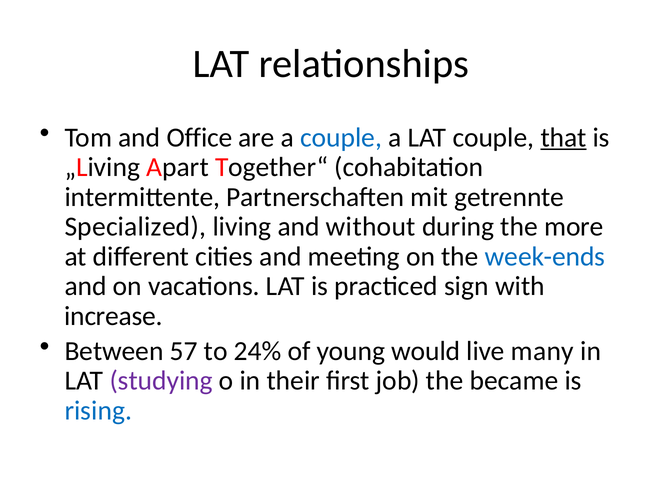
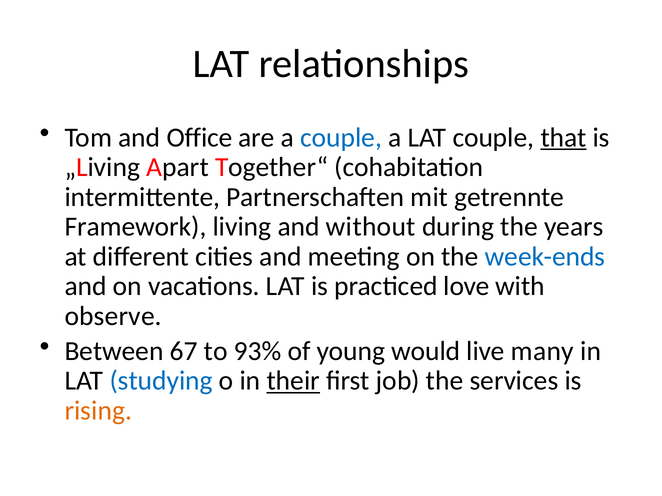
Specialized: Specialized -> Framework
more: more -> years
sign: sign -> love
increase: increase -> observe
57: 57 -> 67
24%: 24% -> 93%
studying colour: purple -> blue
their underline: none -> present
became: became -> services
rising colour: blue -> orange
